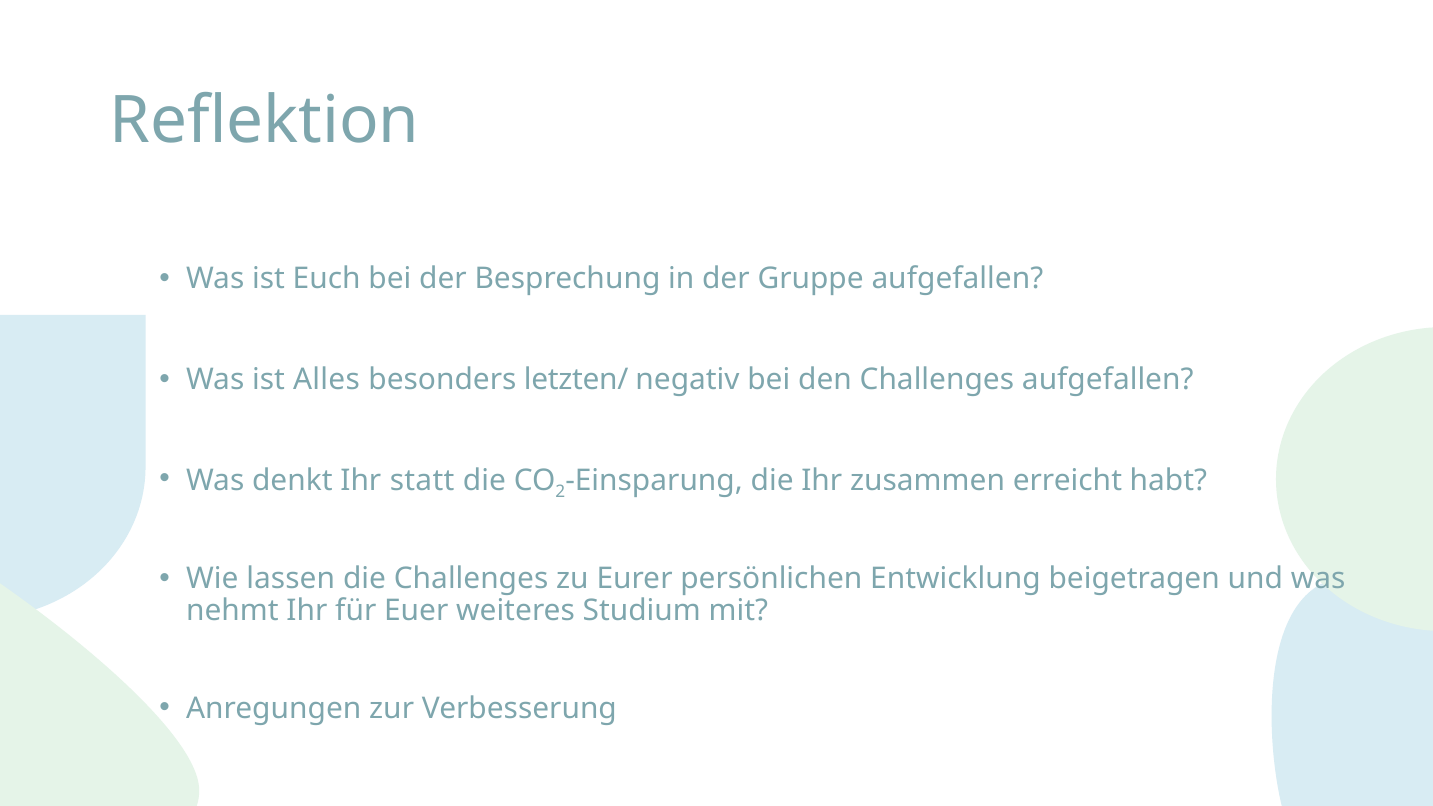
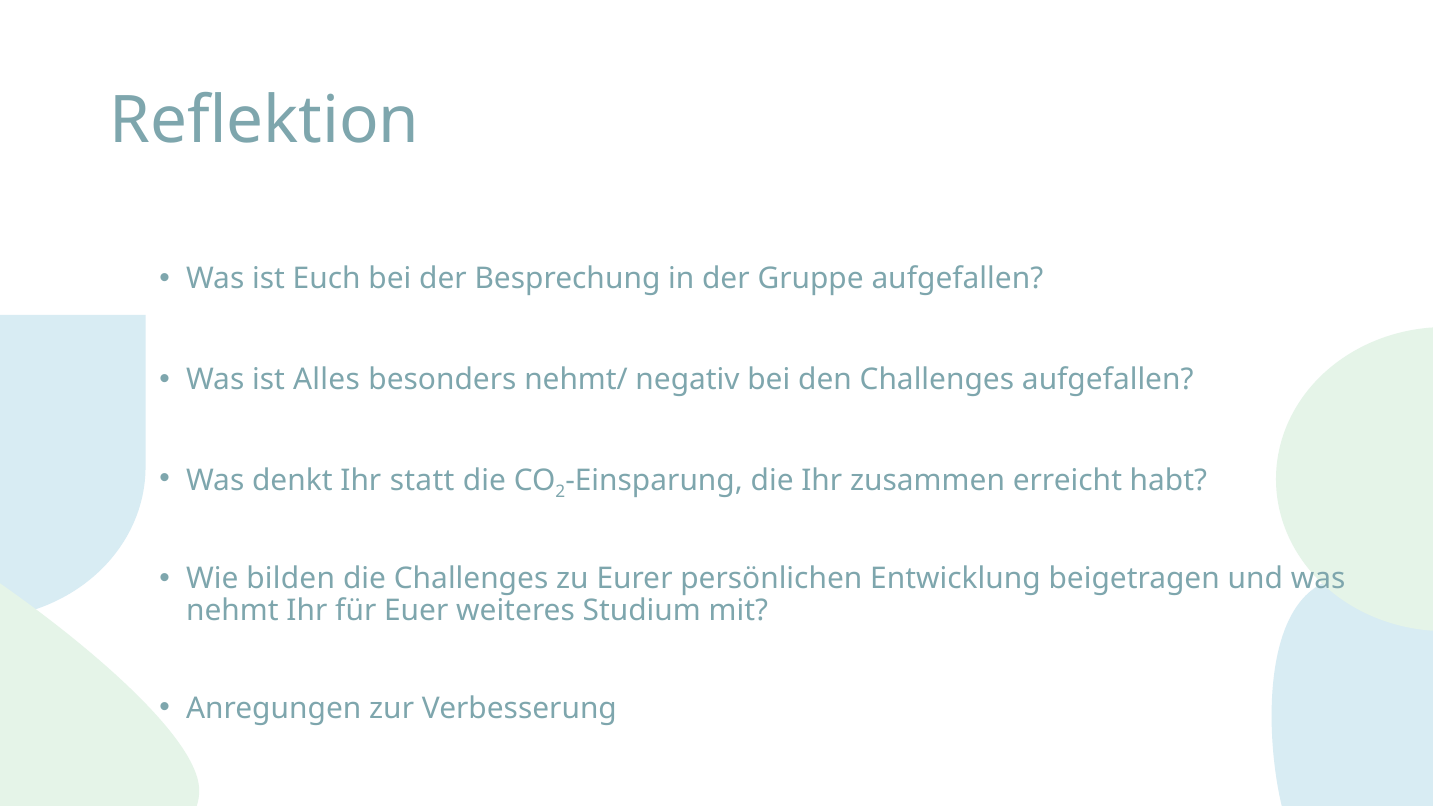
letzten/: letzten/ -> nehmt/
lassen: lassen -> bilden
